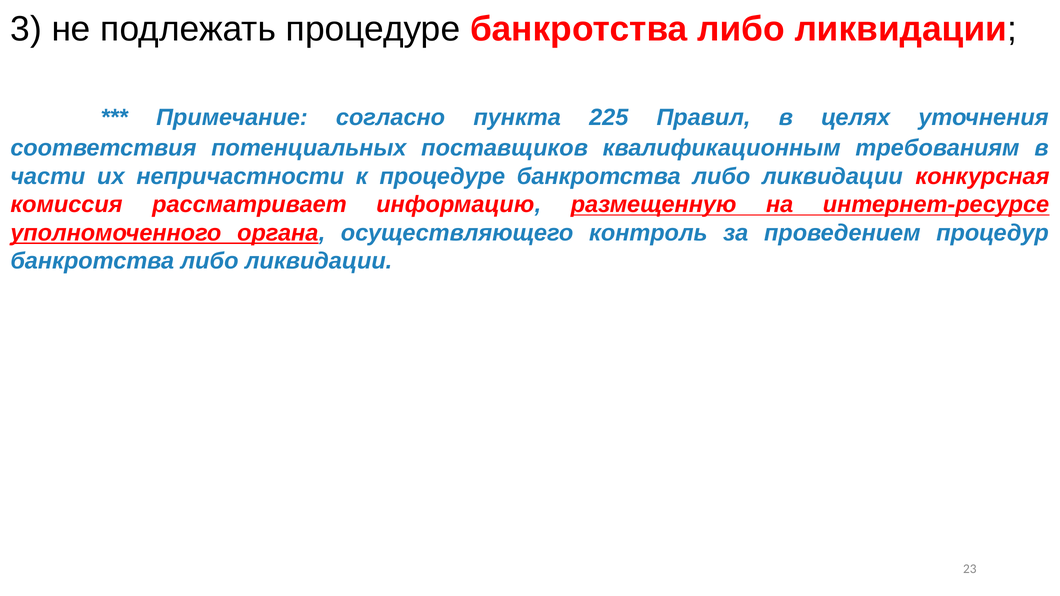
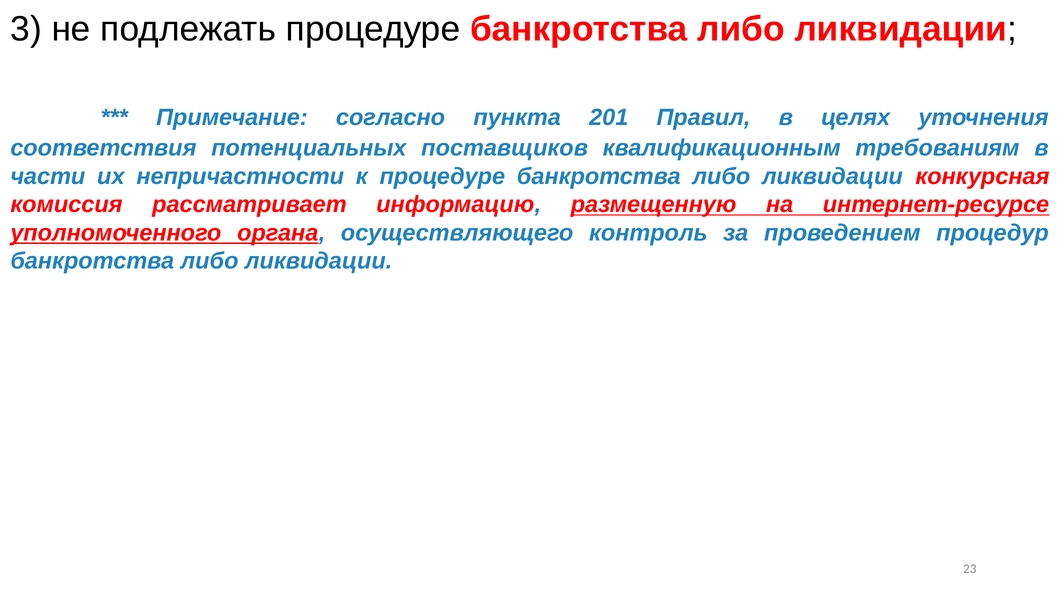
225: 225 -> 201
